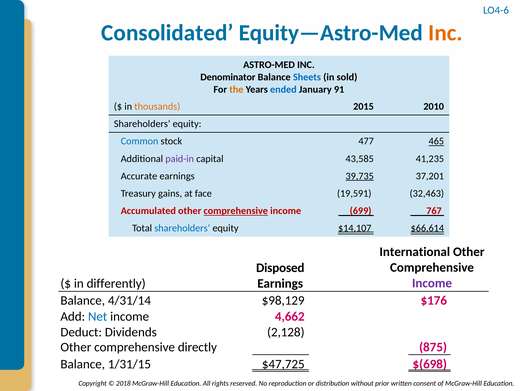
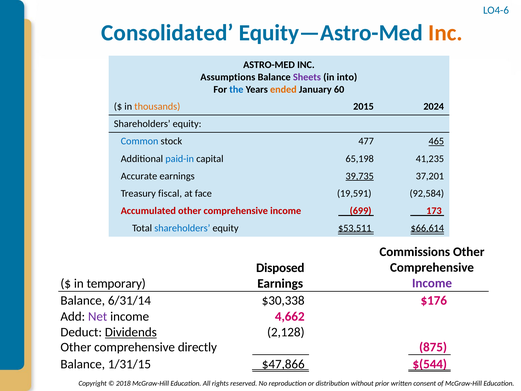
Denominator: Denominator -> Assumptions
Sheets colour: blue -> purple
sold: sold -> into
the colour: orange -> blue
ended colour: blue -> orange
91: 91 -> 60
2010: 2010 -> 2024
paid-in colour: purple -> blue
43,585: 43,585 -> 65,198
gains: gains -> fiscal
32,463: 32,463 -> 92,584
comprehensive at (236, 211) underline: present -> none
767: 767 -> 173
$14,107: $14,107 -> $53,511
International: International -> Commissions
differently: differently -> temporary
4/31/14: 4/31/14 -> 6/31/14
$98,129: $98,129 -> $30,338
Net colour: blue -> purple
Dividends underline: none -> present
$47,725: $47,725 -> $47,866
$(698: $(698 -> $(544
